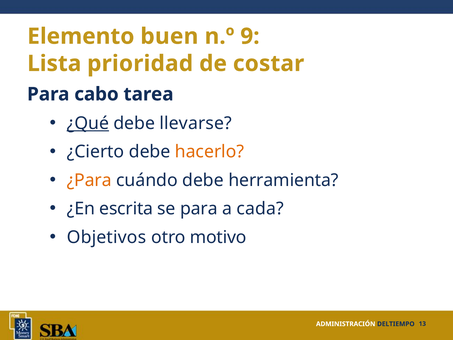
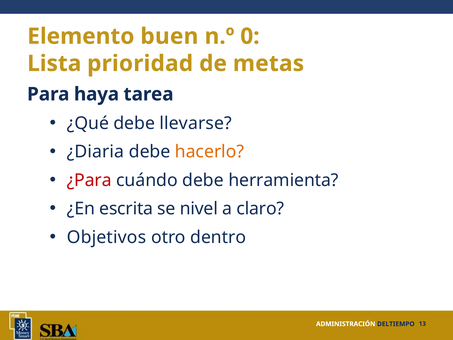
9: 9 -> 0
costar: costar -> metas
cabo: cabo -> haya
¿Qué underline: present -> none
¿Cierto: ¿Cierto -> ¿Diaria
¿Para colour: orange -> red
se para: para -> nivel
cada: cada -> claro
motivo: motivo -> dentro
